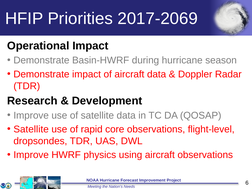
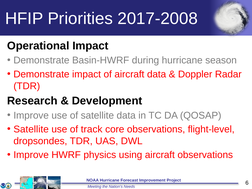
2017-2069: 2017-2069 -> 2017-2008
rapid: rapid -> track
